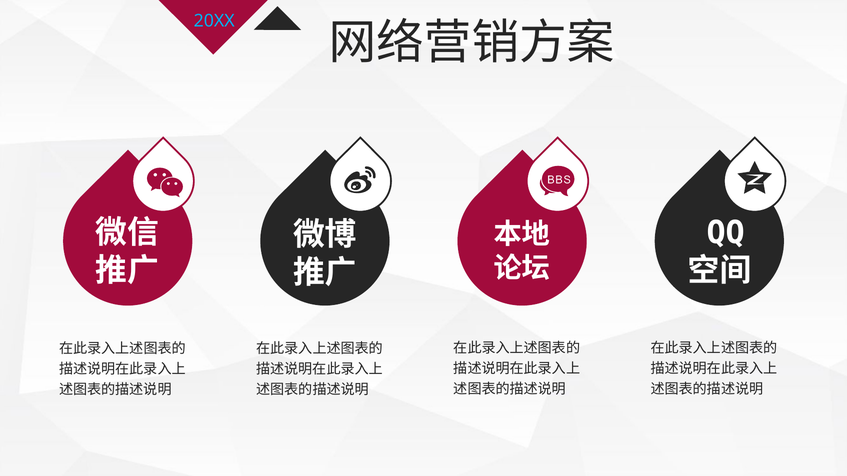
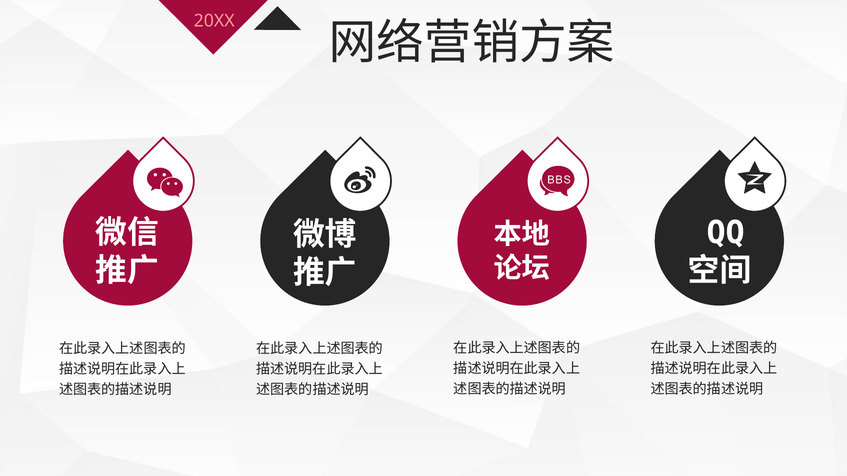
20XX colour: light blue -> pink
